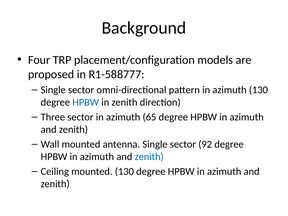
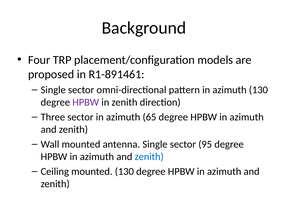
R1-588777: R1-588777 -> R1-891461
HPBW at (86, 102) colour: blue -> purple
92: 92 -> 95
